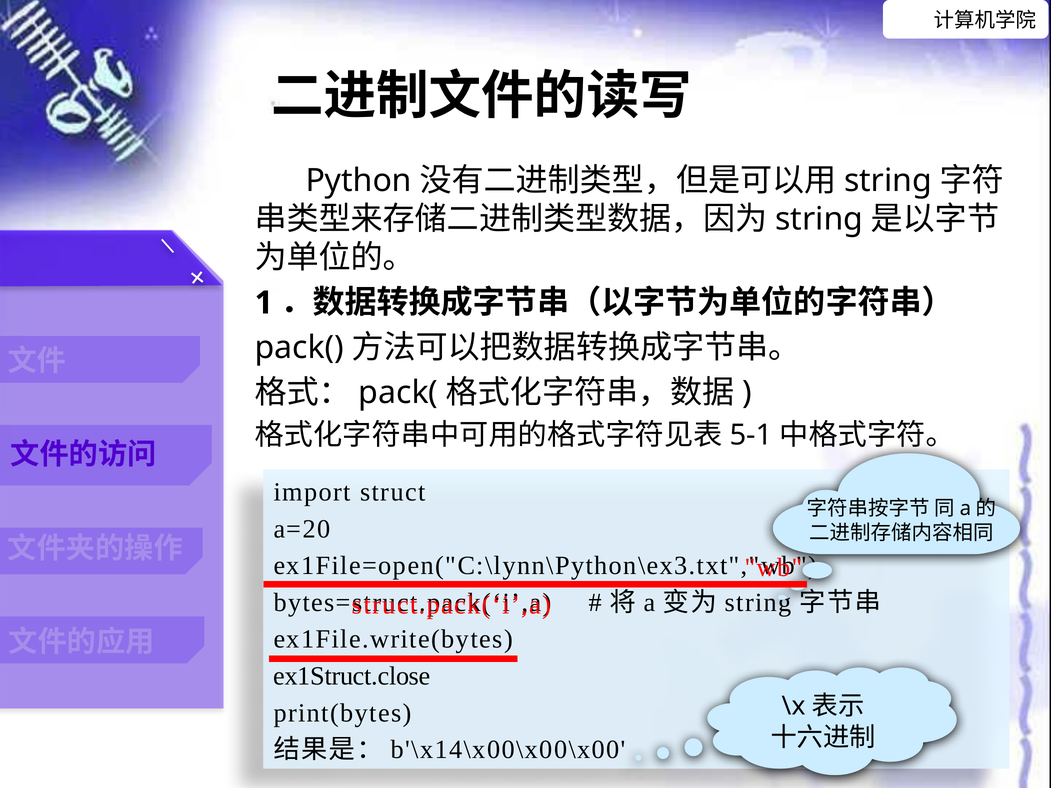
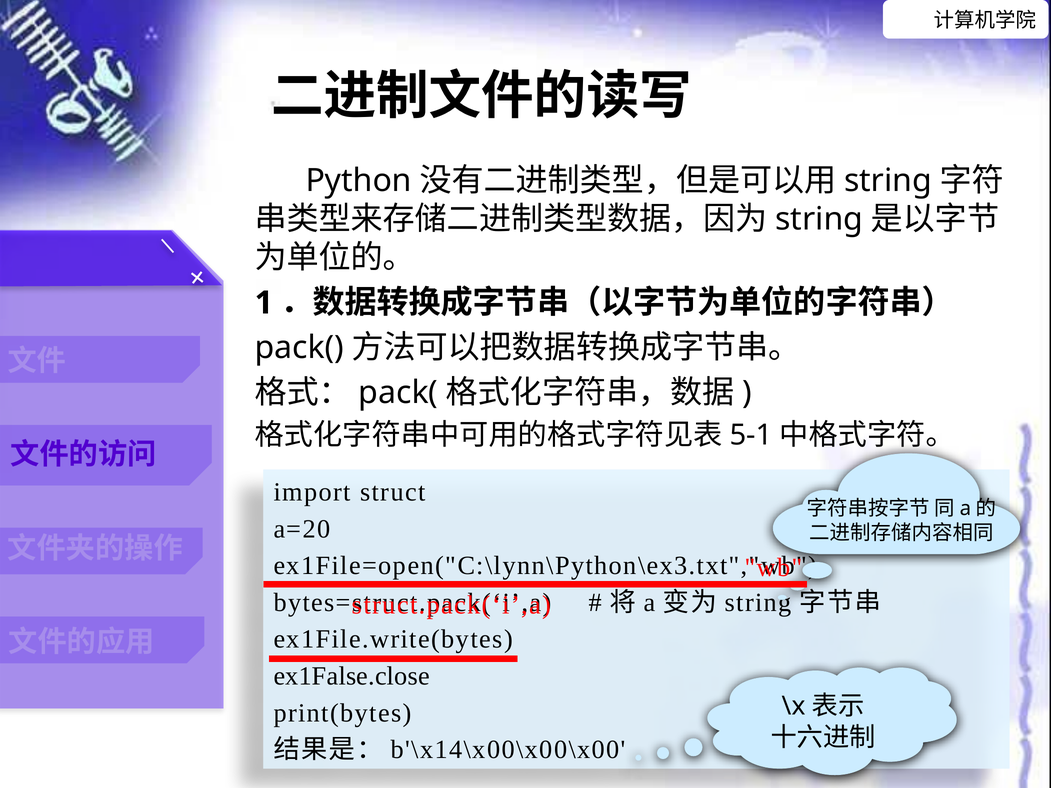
ex1Struct.close: ex1Struct.close -> ex1False.close
